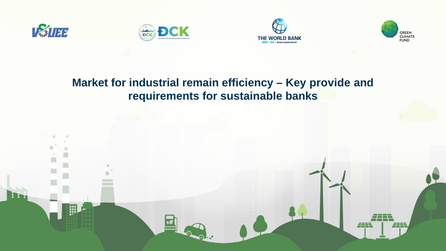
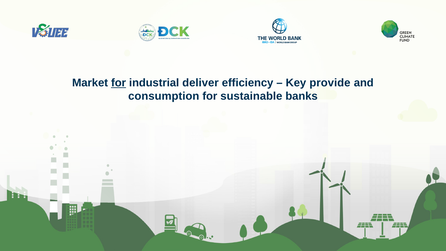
for at (119, 83) underline: none -> present
remain: remain -> deliver
requirements: requirements -> consumption
